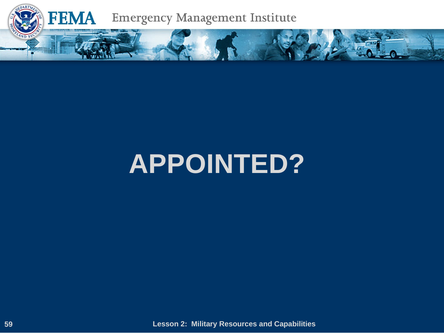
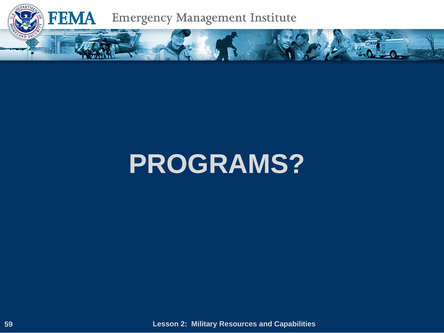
APPOINTED: APPOINTED -> PROGRAMS
